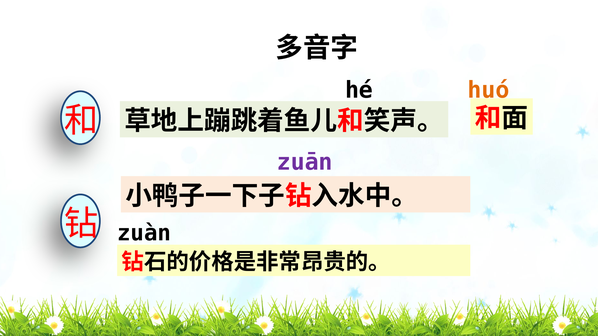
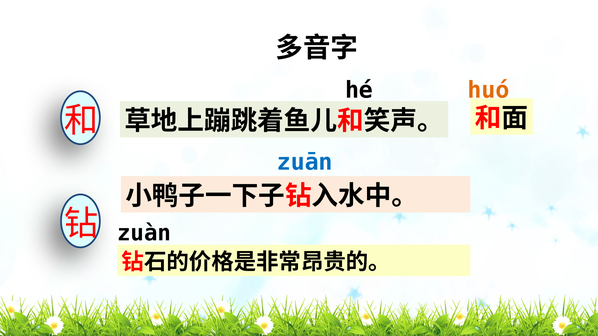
zuān colour: purple -> blue
